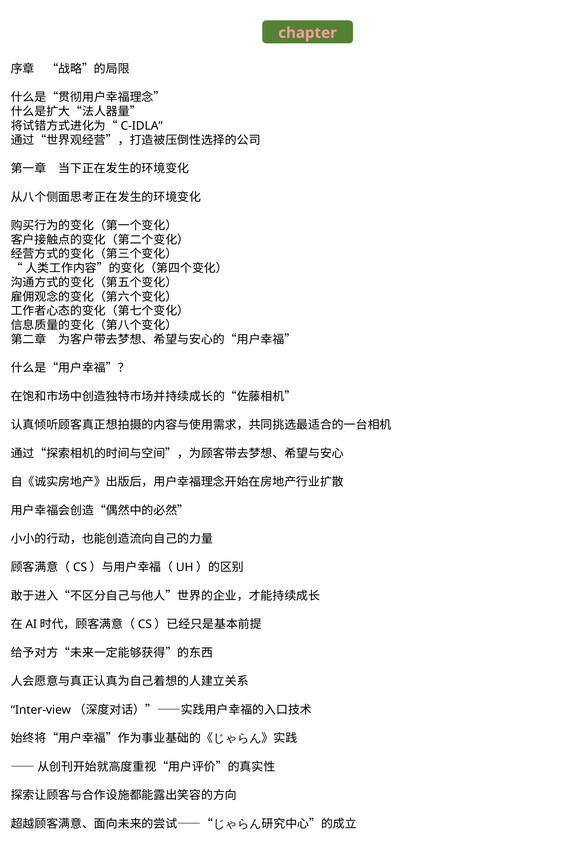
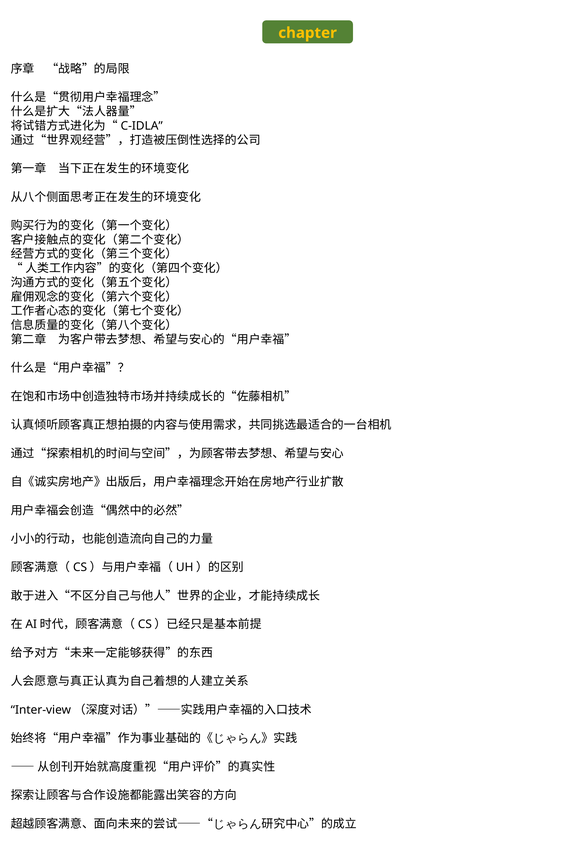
chapter colour: pink -> yellow
